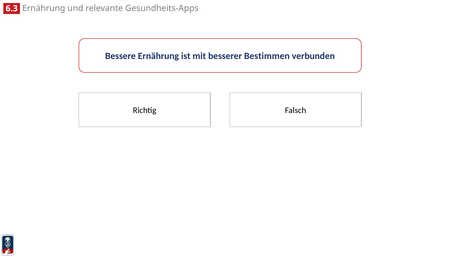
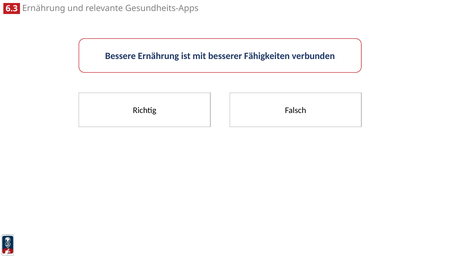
Bestimmen: Bestimmen -> Fähigkeiten
